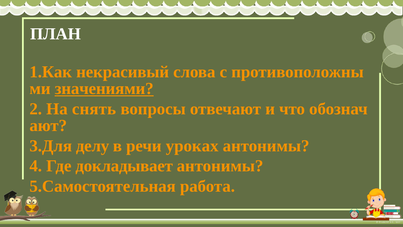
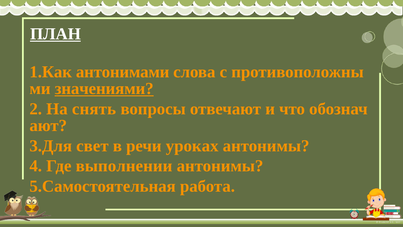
ПЛАН underline: none -> present
некрасивый: некрасивый -> антонимами
делу: делу -> свет
докладывает: докладывает -> выполнении
